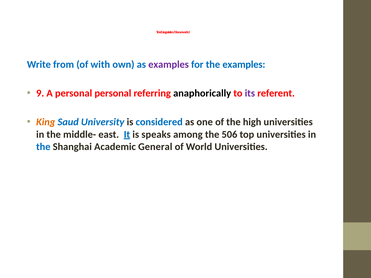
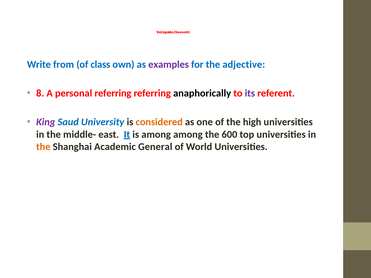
with: with -> class
the examples: examples -> adjective
9: 9 -> 8
personal personal: personal -> referring
King colour: orange -> purple
considered colour: blue -> orange
is speaks: speaks -> among
506: 506 -> 600
the at (43, 147) colour: blue -> orange
